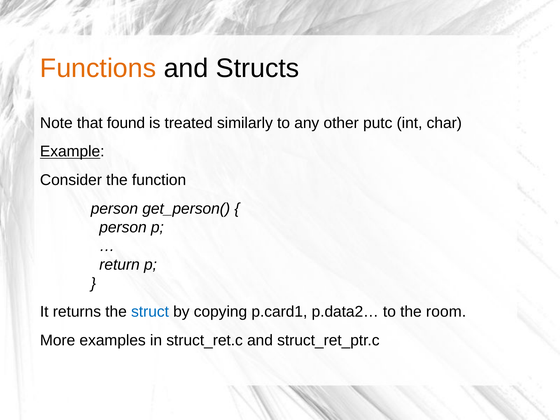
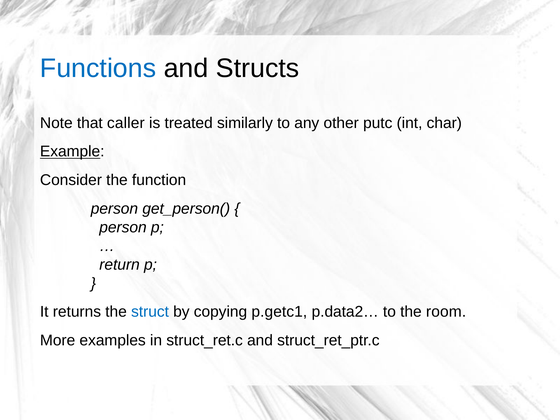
Functions colour: orange -> blue
found: found -> caller
p.card1: p.card1 -> p.getc1
